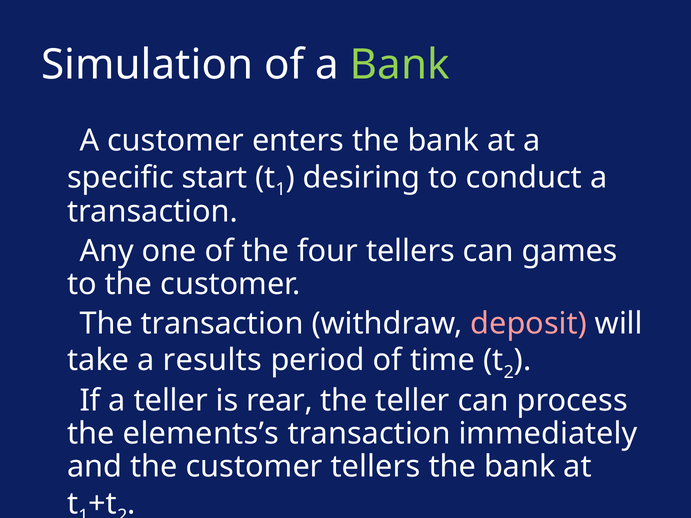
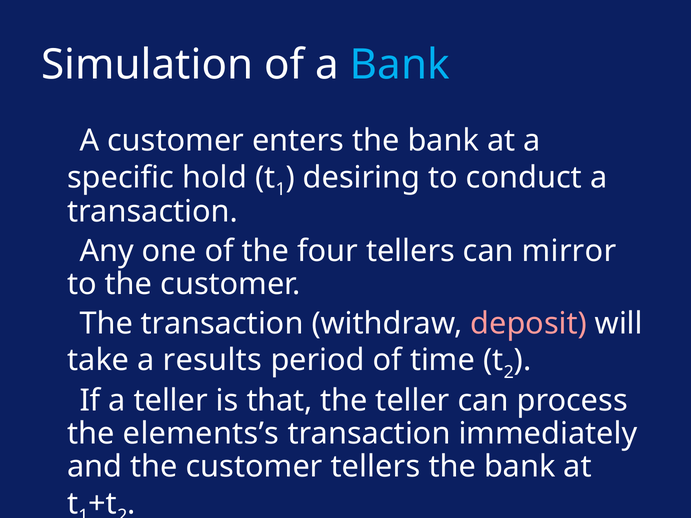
Bank at (400, 65) colour: light green -> light blue
start: start -> hold
games: games -> mirror
rear: rear -> that
